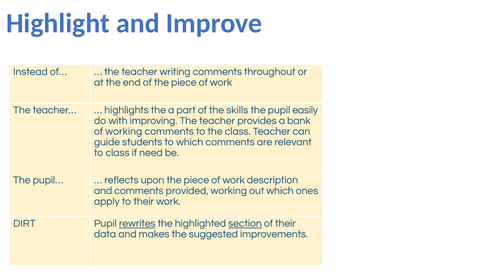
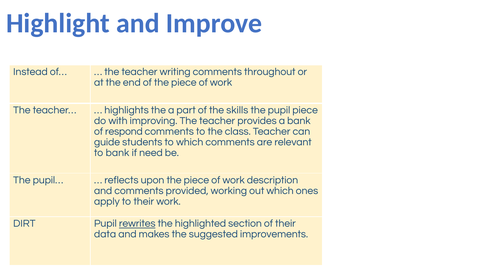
pupil easily: easily -> piece
of working: working -> respond
to class: class -> bank
section underline: present -> none
